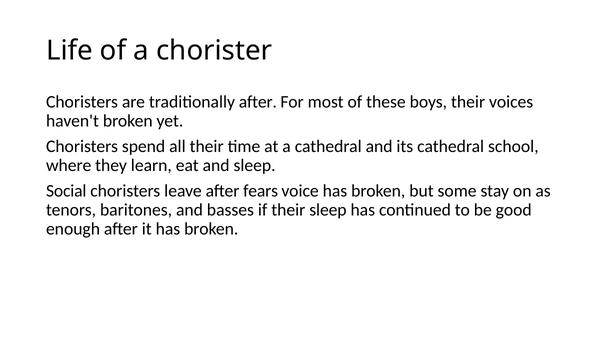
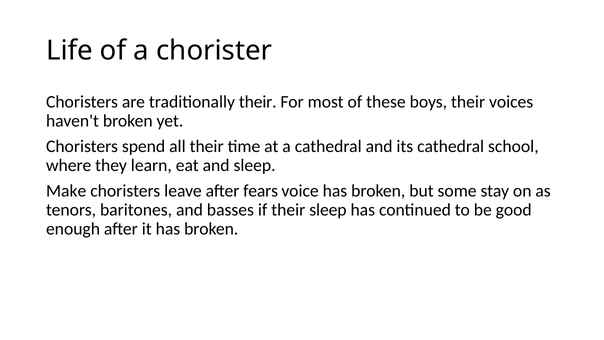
traditionally after: after -> their
Social: Social -> Make
